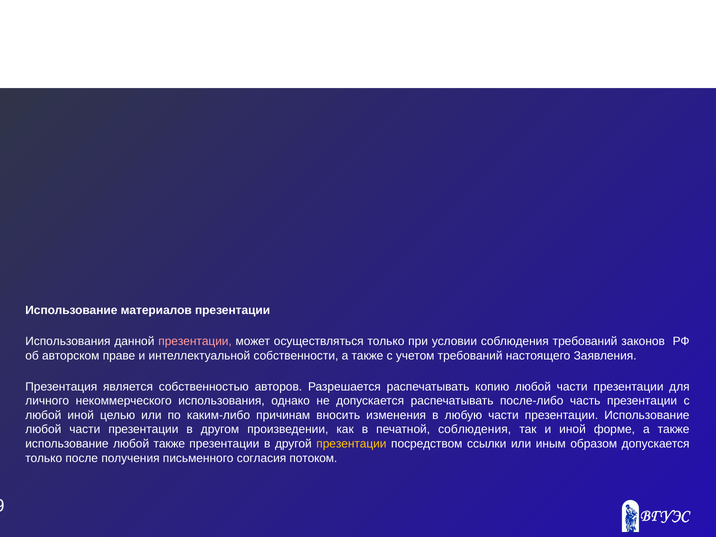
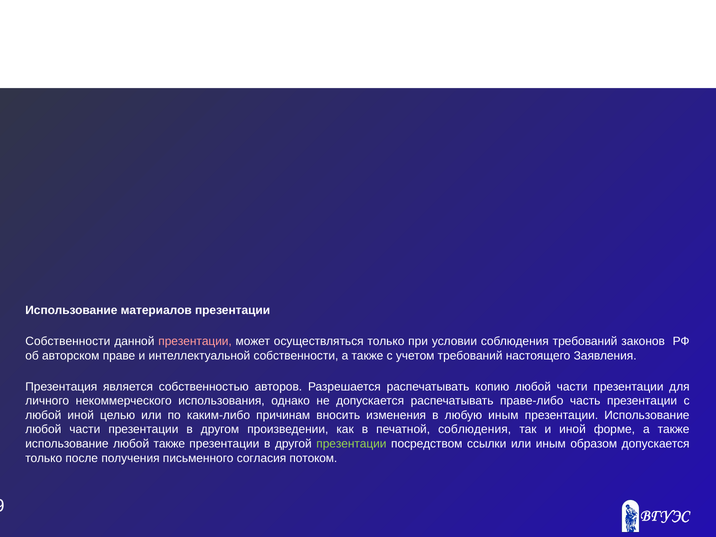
Использования at (68, 341): Использования -> Собственности
после-либо: после-либо -> праве-либо
любую части: части -> иным
презентации at (351, 444) colour: yellow -> light green
